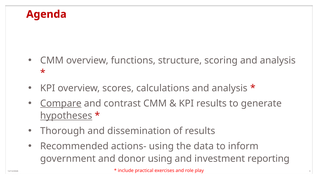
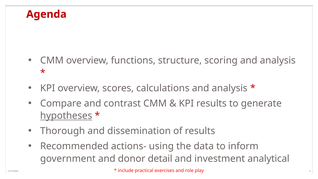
Compare underline: present -> none
donor using: using -> detail
reporting: reporting -> analytical
